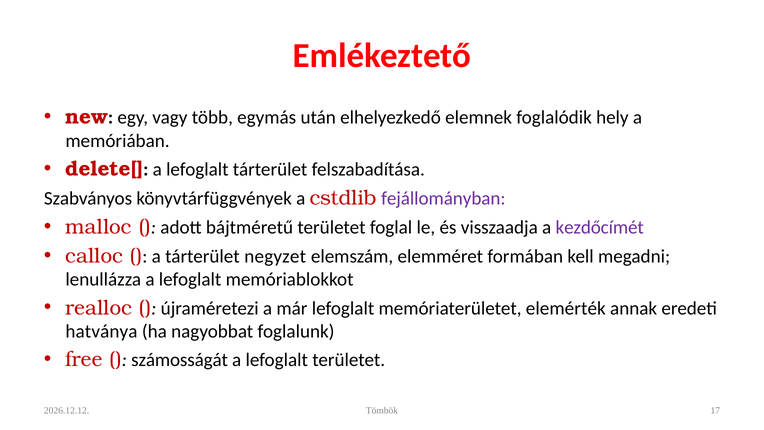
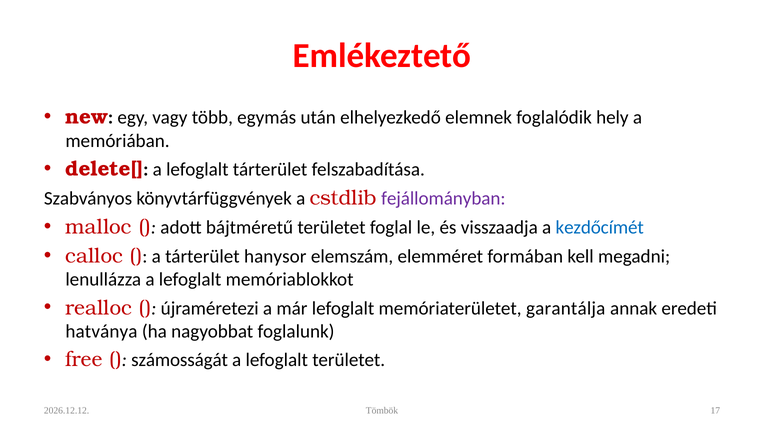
kezdőcímét colour: purple -> blue
negyzet: negyzet -> hanysor
elemérték: elemérték -> garantálja
